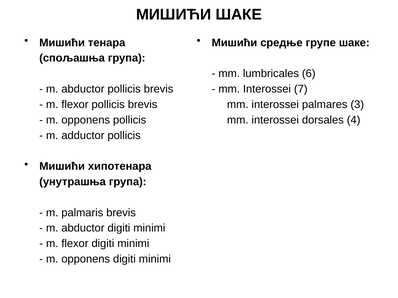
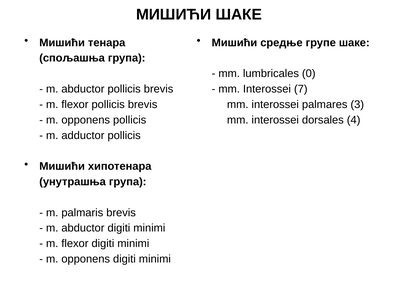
6: 6 -> 0
